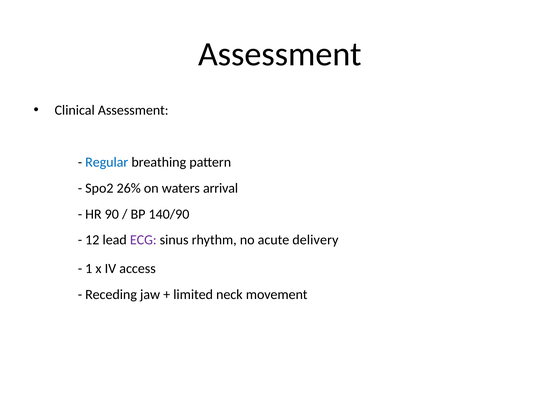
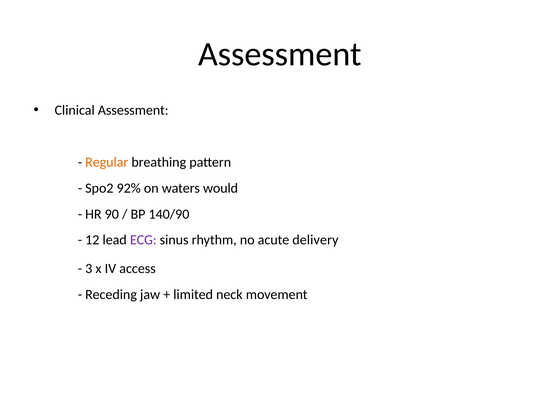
Regular colour: blue -> orange
26%: 26% -> 92%
arrival: arrival -> would
1: 1 -> 3
